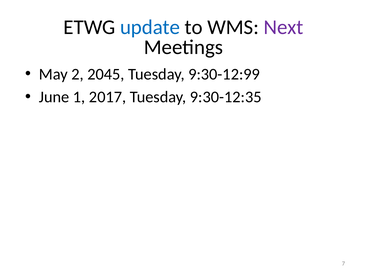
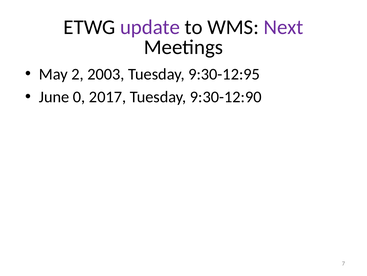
update colour: blue -> purple
2045: 2045 -> 2003
9:30-12:99: 9:30-12:99 -> 9:30-12:95
1: 1 -> 0
9:30-12:35: 9:30-12:35 -> 9:30-12:90
